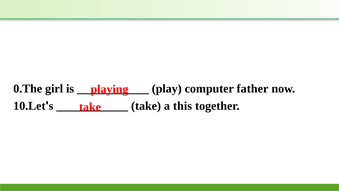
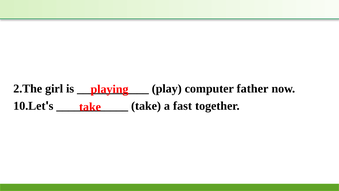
0.The: 0.The -> 2.The
this: this -> fast
